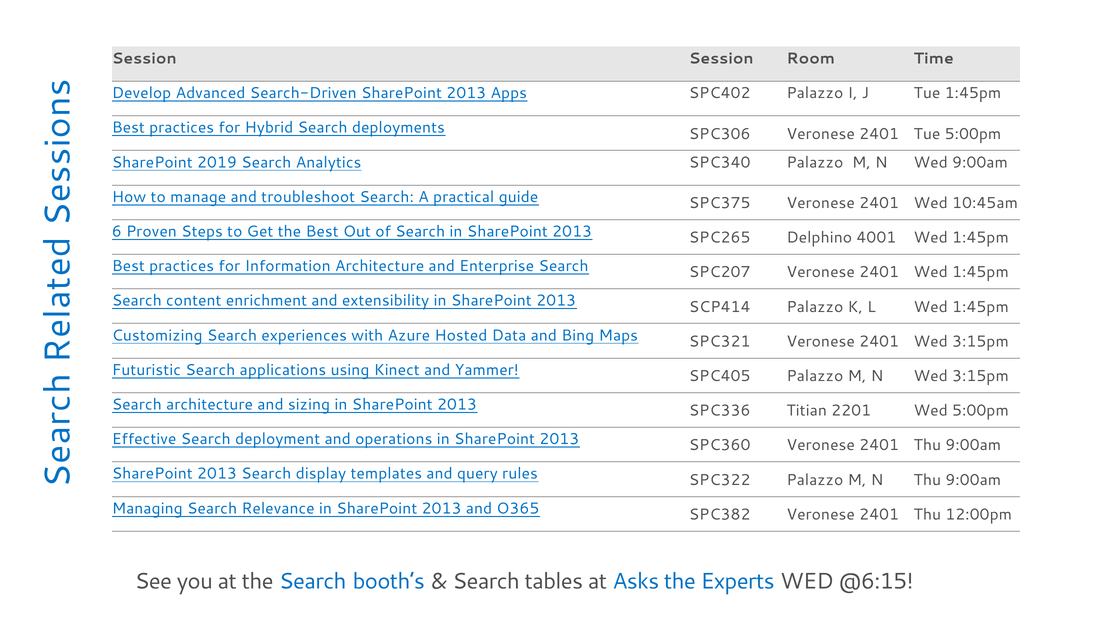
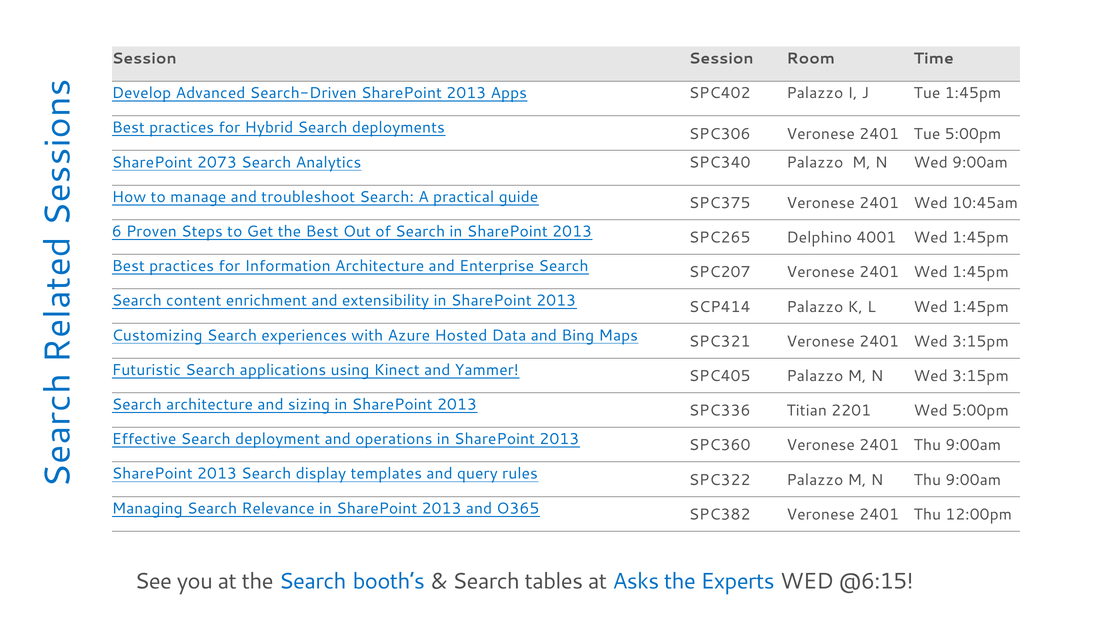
2019: 2019 -> 2073
